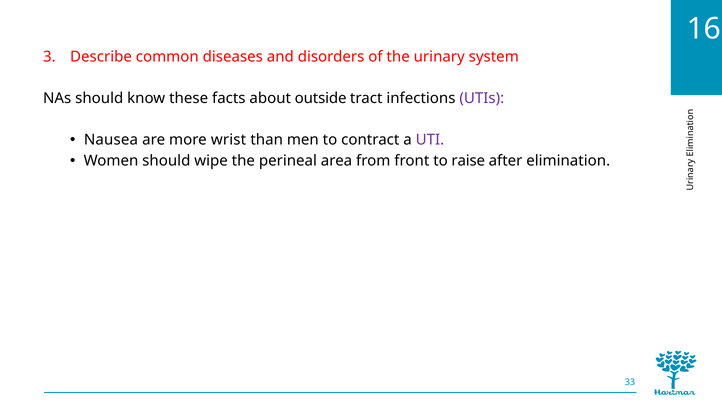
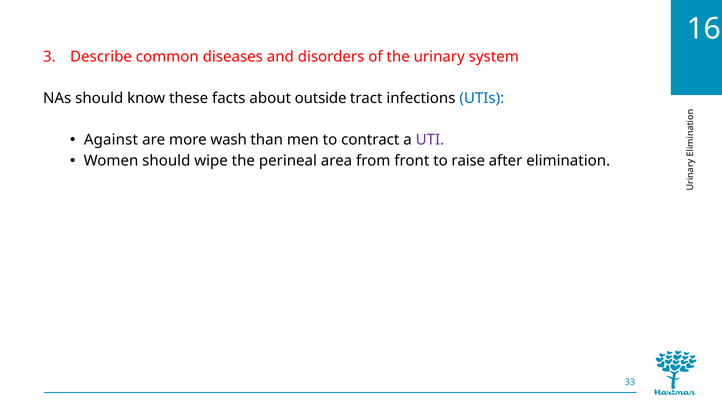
UTIs colour: purple -> blue
Nausea: Nausea -> Against
wrist: wrist -> wash
